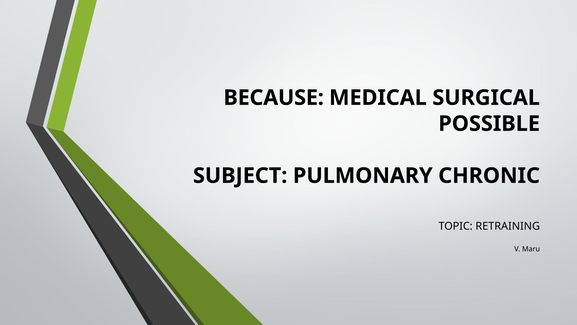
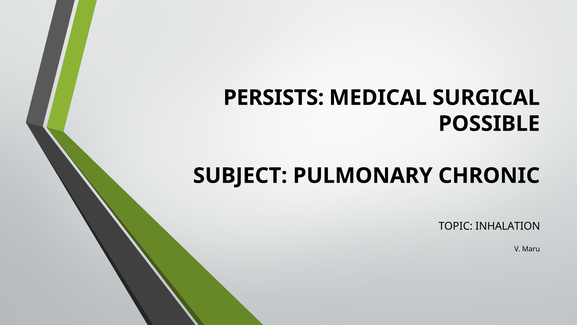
BECAUSE: BECAUSE -> PERSISTS
RETRAINING: RETRAINING -> INHALATION
